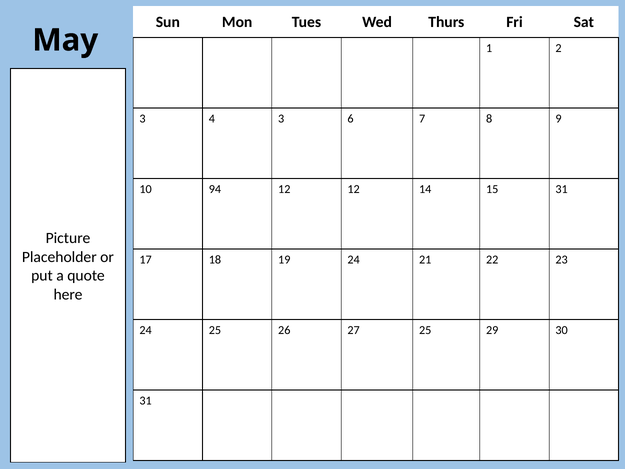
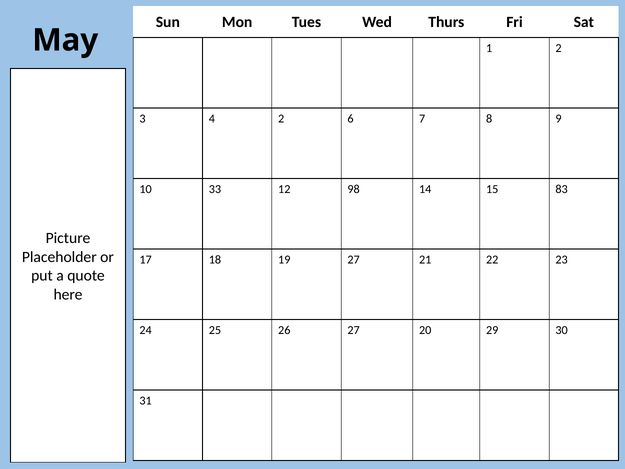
4 3: 3 -> 2
94: 94 -> 33
12 12: 12 -> 98
15 31: 31 -> 83
19 24: 24 -> 27
27 25: 25 -> 20
